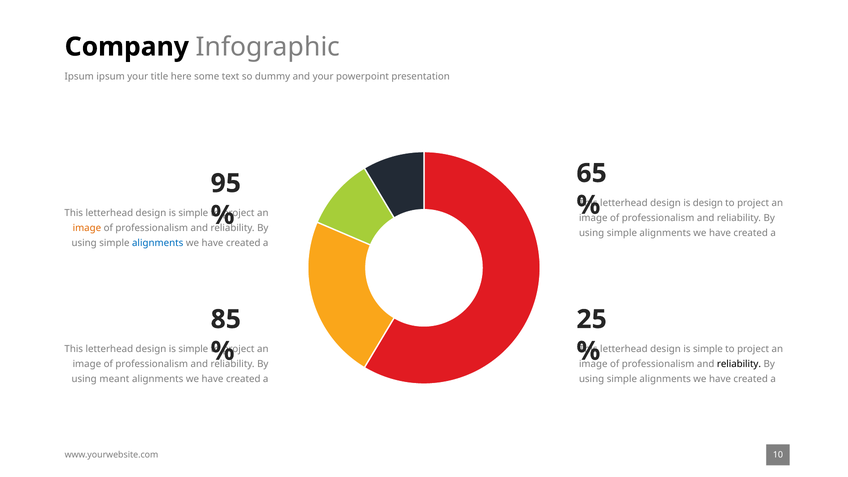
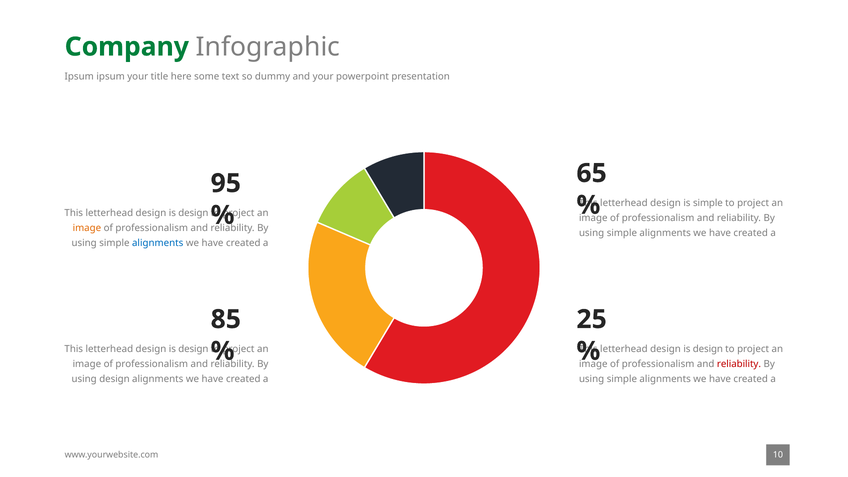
Company colour: black -> green
is design: design -> simple
simple at (193, 213): simple -> design
simple at (193, 349): simple -> design
simple at (708, 349): simple -> design
reliability at (739, 364) colour: black -> red
using meant: meant -> design
